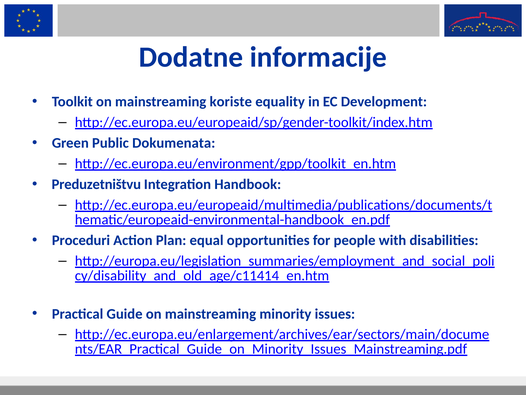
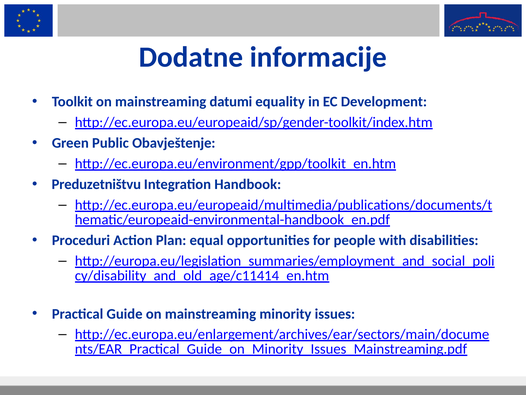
koriste: koriste -> datumi
Dokumenata: Dokumenata -> Obavještenje
